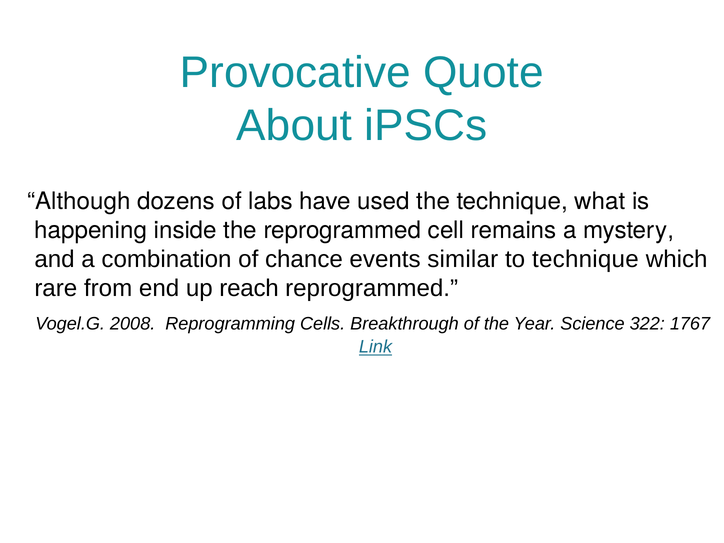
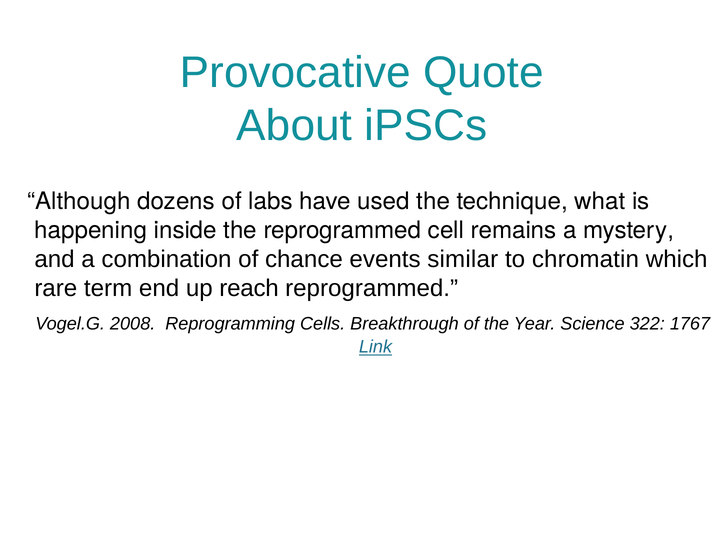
to technique: technique -> chromatin
from: from -> term
